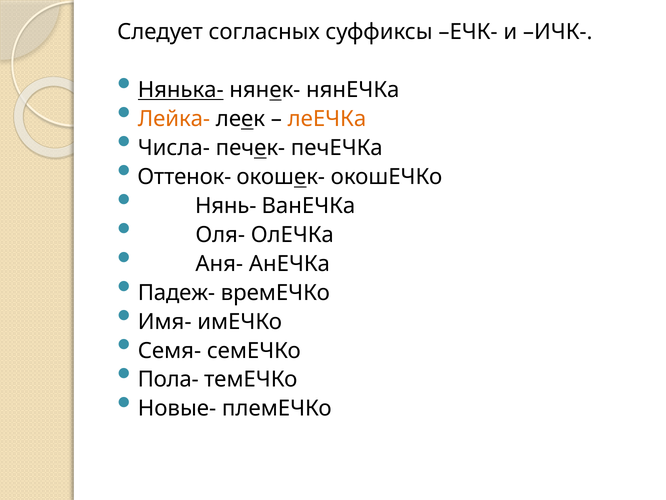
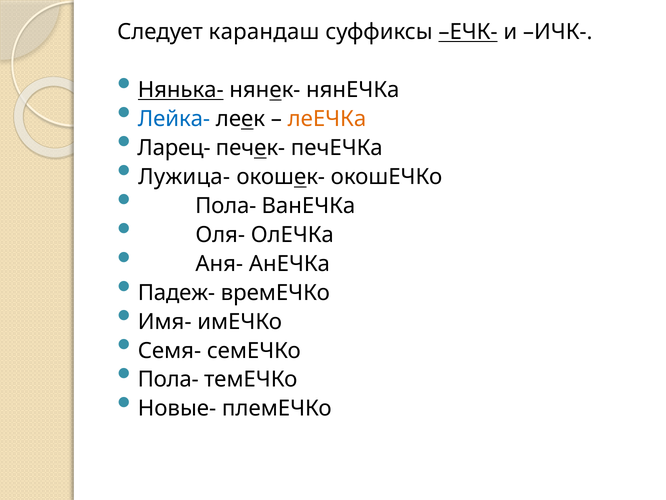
согласных: согласных -> карандаш
ЕЧК- underline: none -> present
Лейка- colour: orange -> blue
Числа-: Числа- -> Ларец-
Оттенок-: Оттенок- -> Лужица-
Нянь- at (226, 206): Нянь- -> Пола-
